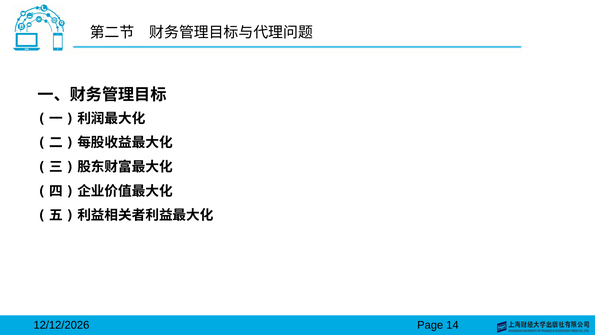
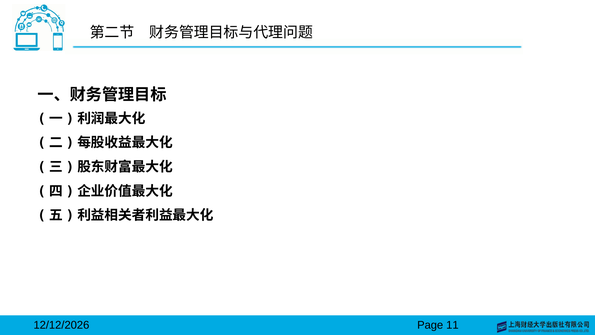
14: 14 -> 11
